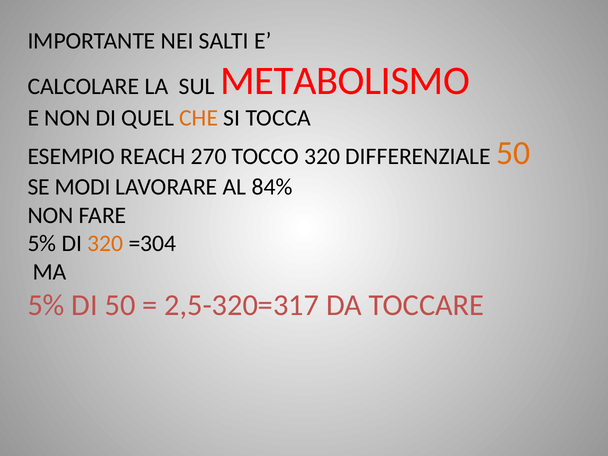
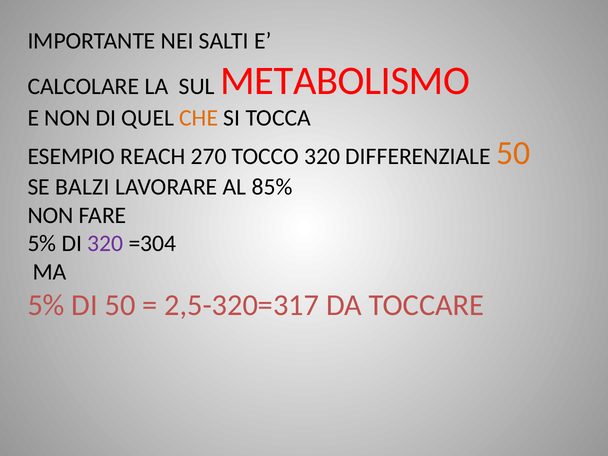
MODI: MODI -> BALZI
84%: 84% -> 85%
320 at (105, 244) colour: orange -> purple
